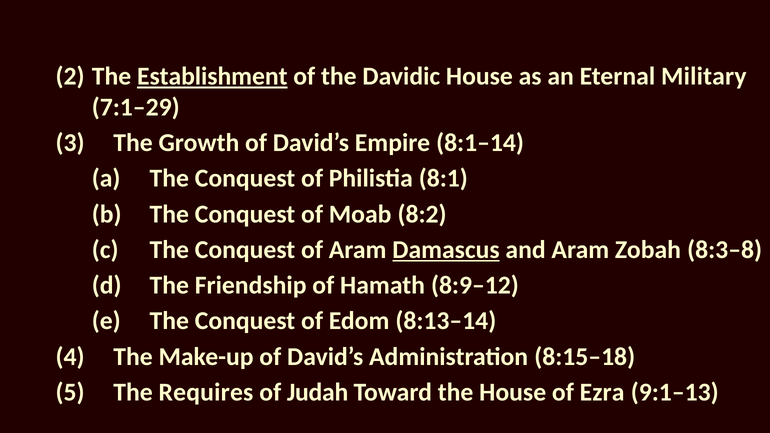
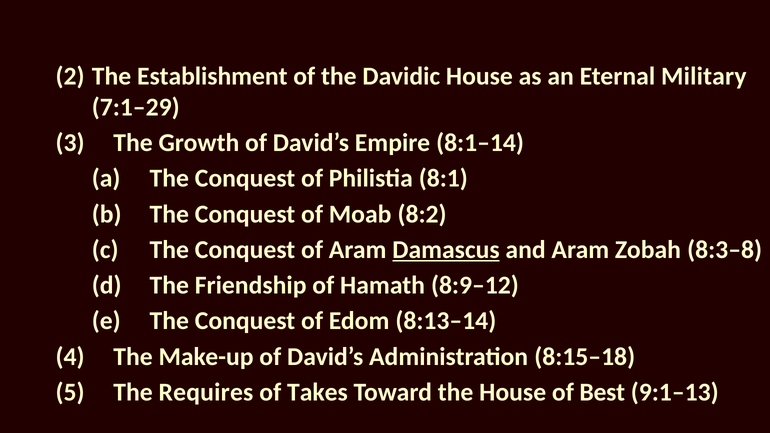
Establishment underline: present -> none
Judah: Judah -> Takes
Ezra: Ezra -> Best
